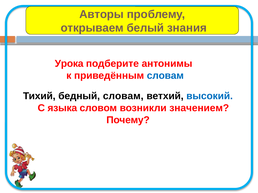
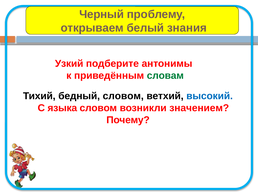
Авторы: Авторы -> Черный
Урока: Урока -> Узкий
словам at (165, 76) colour: blue -> green
бедный словам: словам -> словом
